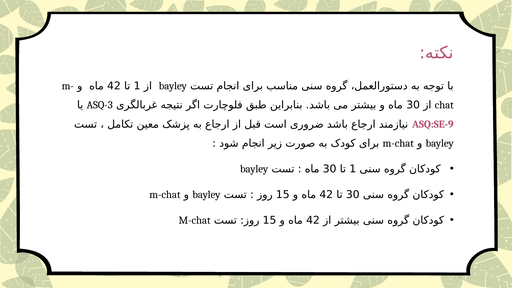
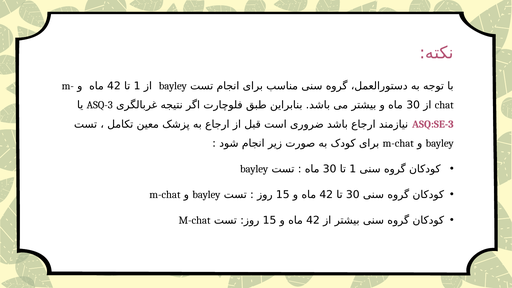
ASQ:SE-9: ASQ:SE-9 -> ASQ:SE-3
